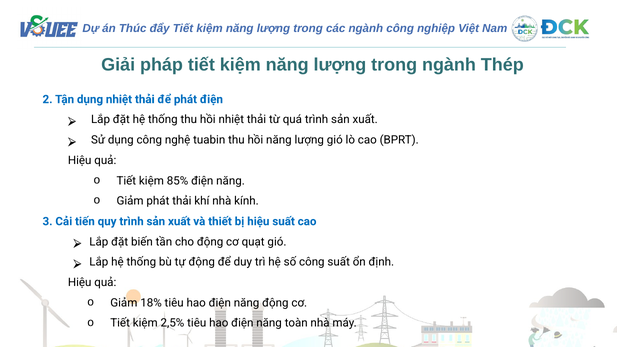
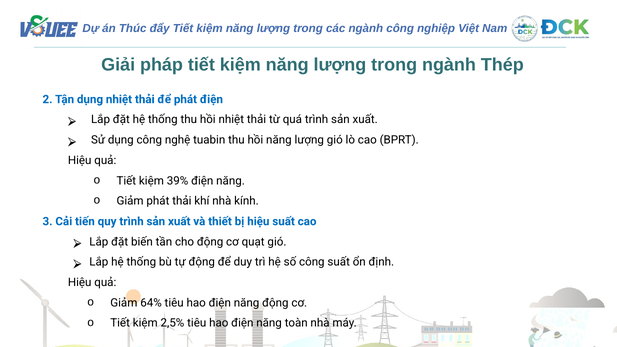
85%: 85% -> 39%
18%: 18% -> 64%
